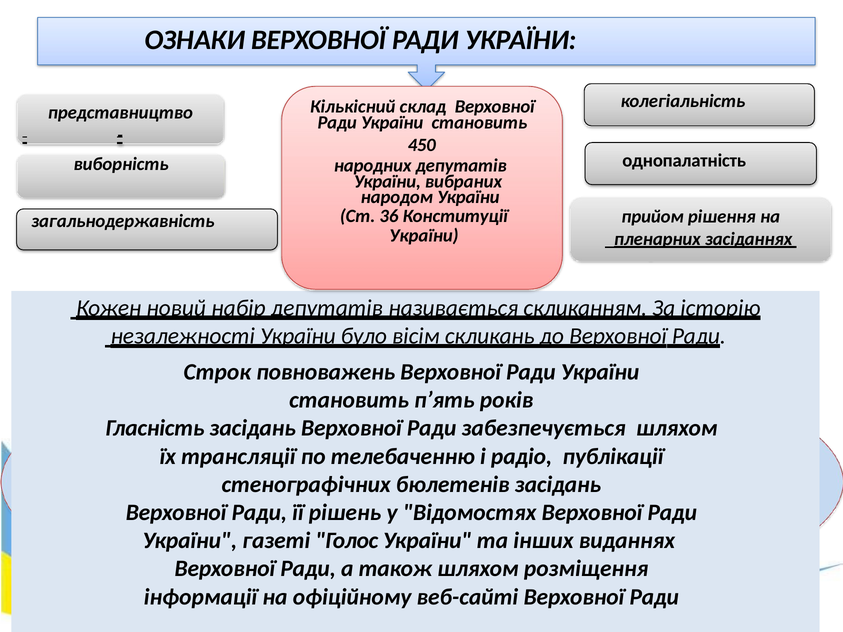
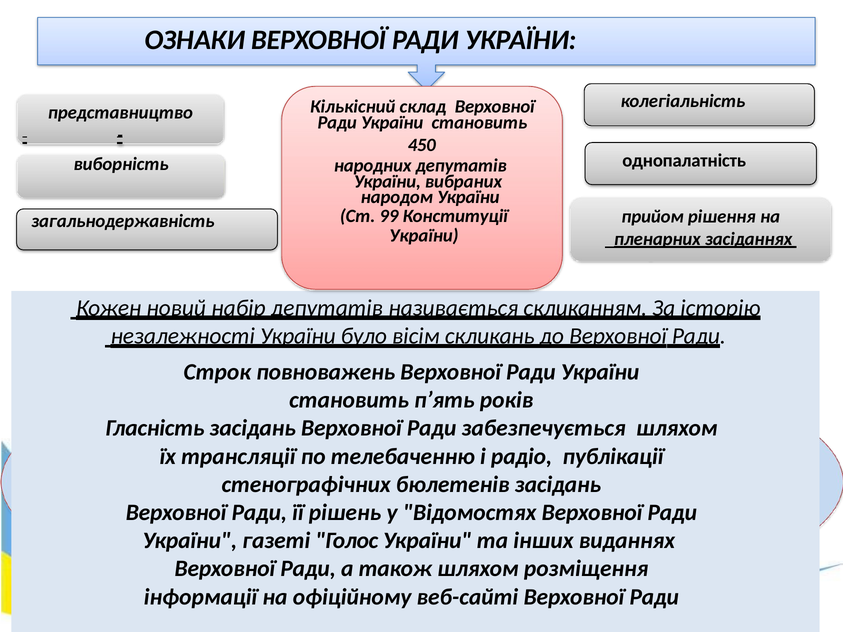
36: 36 -> 99
